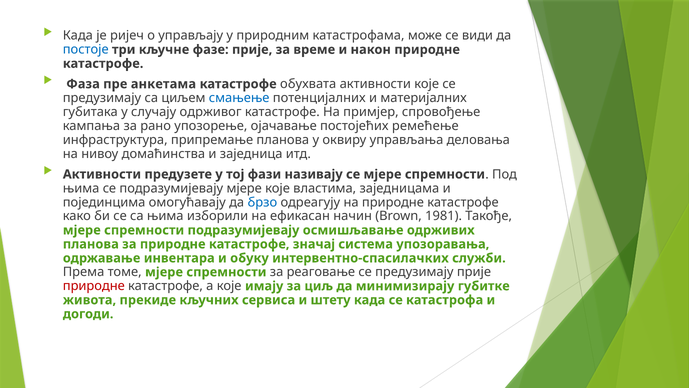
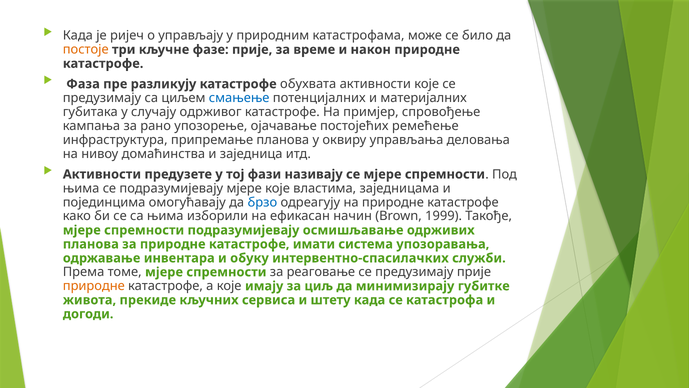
види: види -> било
постоје colour: blue -> orange
анкетама: анкетама -> разликују
1981: 1981 -> 1999
значај: значај -> имати
природне at (94, 286) colour: red -> orange
